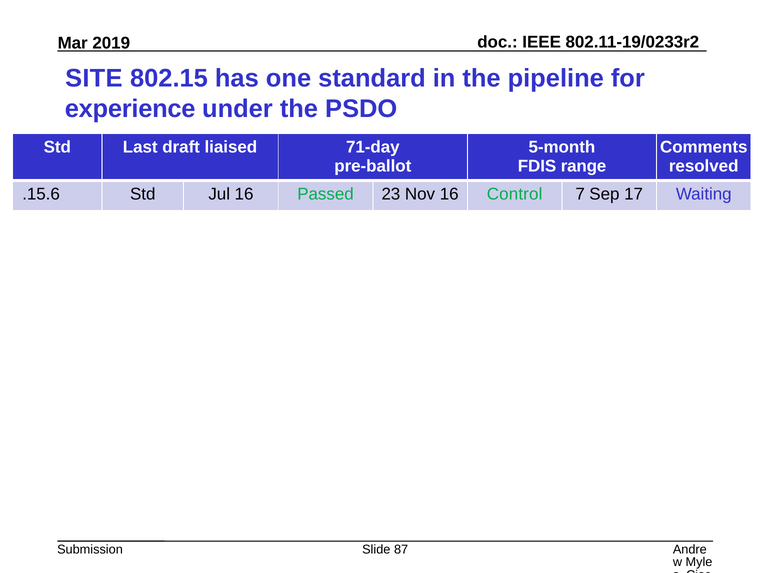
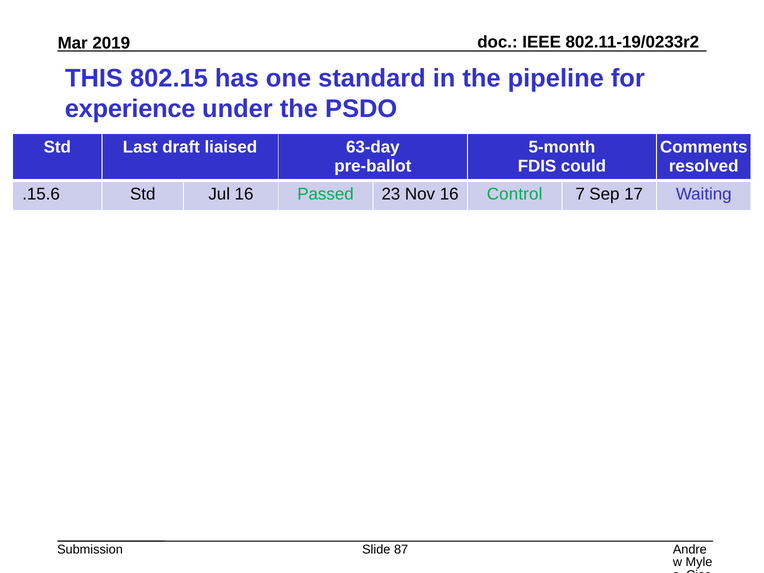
SITE: SITE -> THIS
71-day: 71-day -> 63-day
range: range -> could
